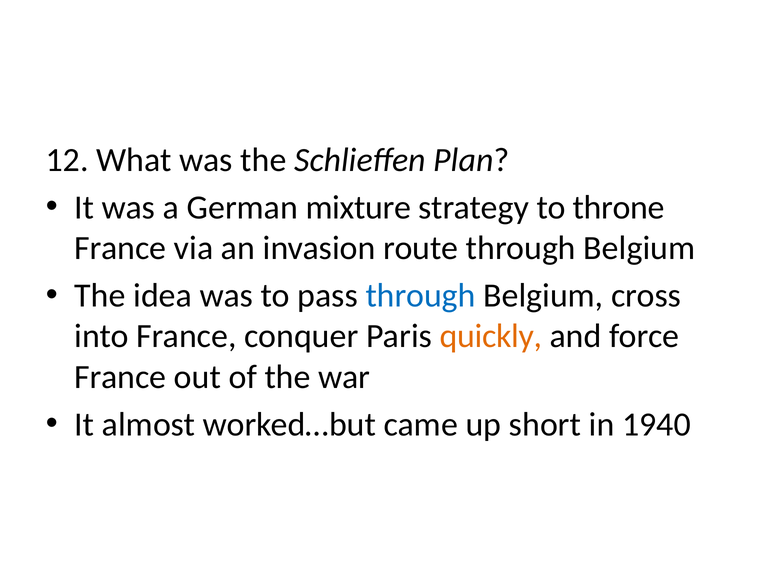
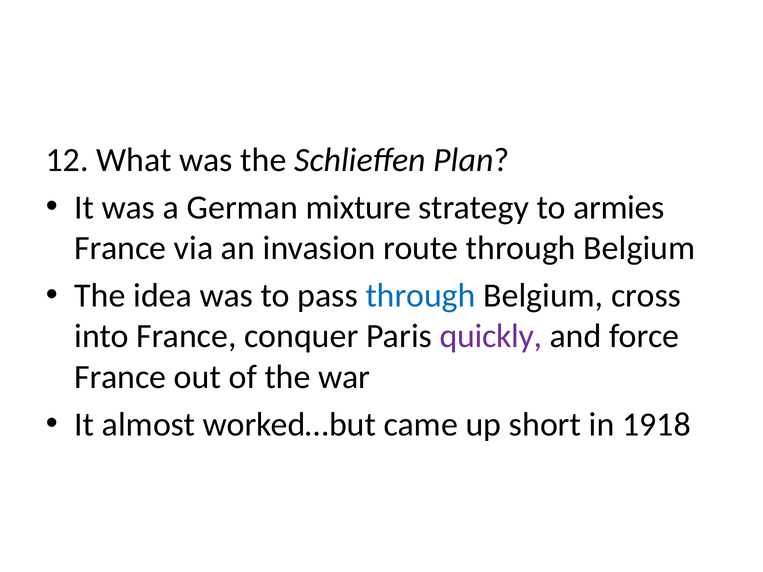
throne: throne -> armies
quickly colour: orange -> purple
1940: 1940 -> 1918
